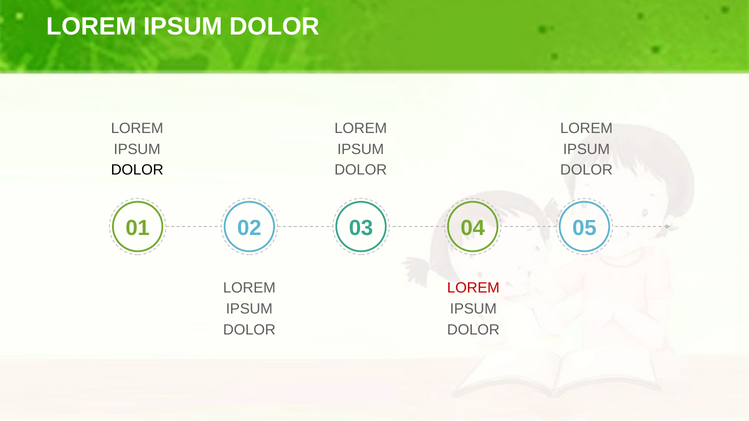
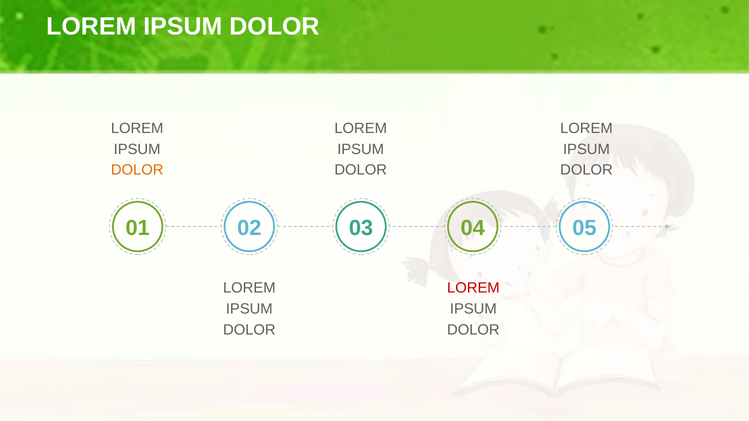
DOLOR at (137, 170) colour: black -> orange
